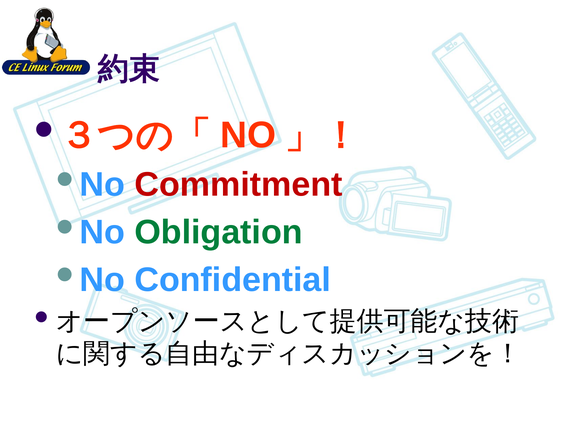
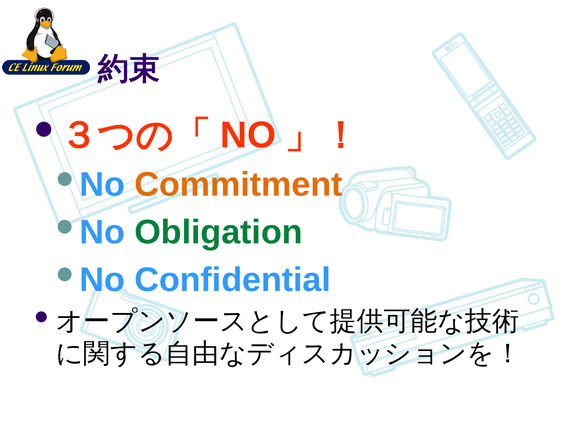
Commitment colour: red -> orange
